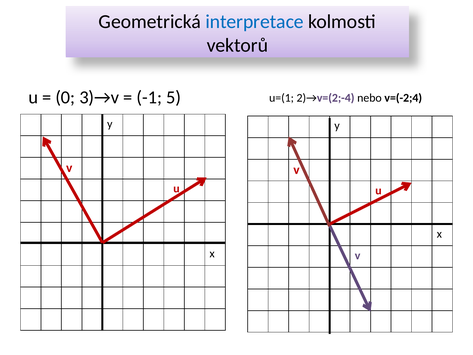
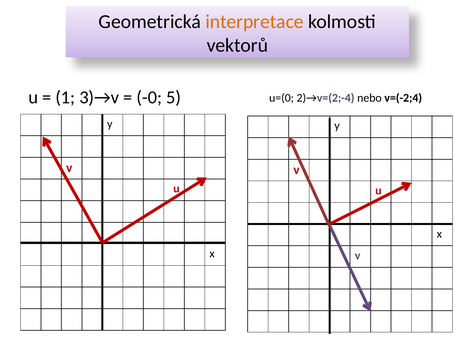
interpretace colour: blue -> orange
0: 0 -> 1
-1: -1 -> -0
u=(1: u=(1 -> u=(0
